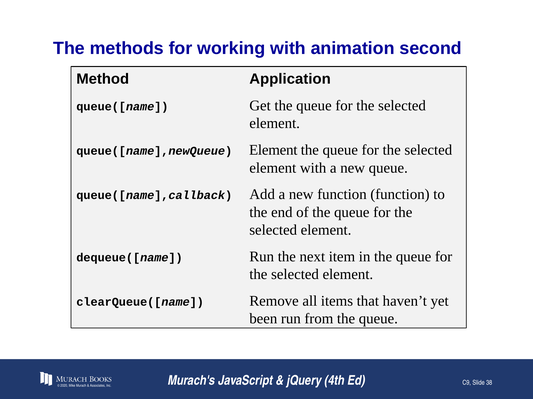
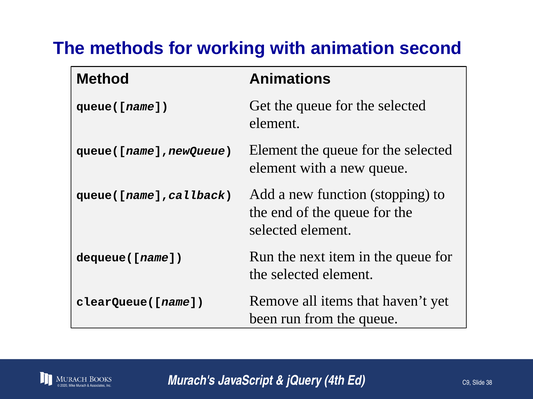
Application: Application -> Animations
function function: function -> stopping
